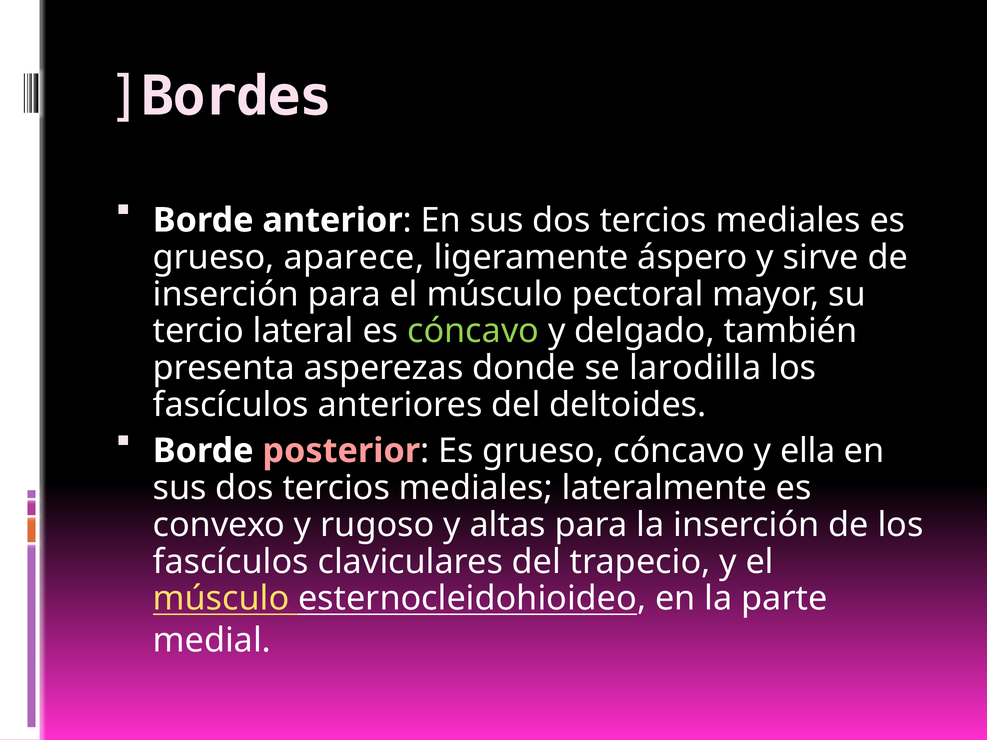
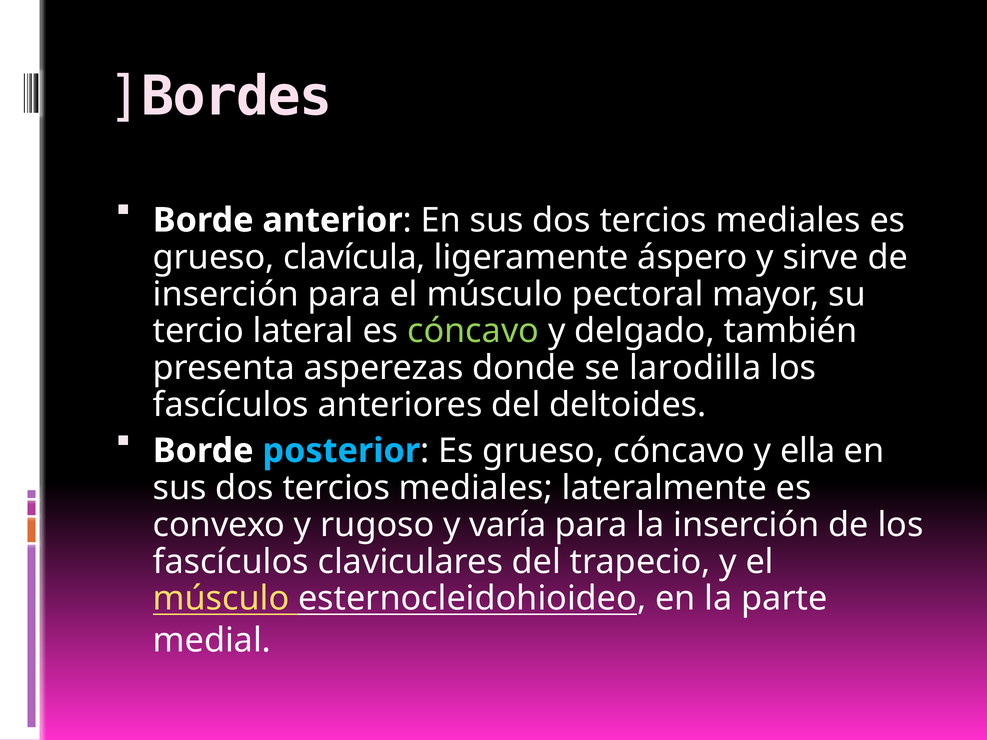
aparece: aparece -> clavícula
posterior colour: pink -> light blue
altas: altas -> varía
